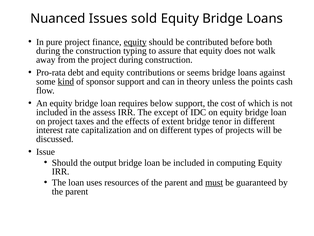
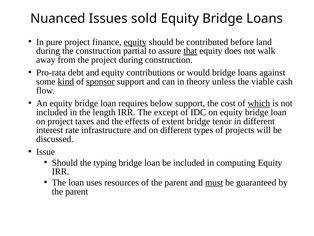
both: both -> land
typing: typing -> partial
that underline: none -> present
seems: seems -> would
sponsor underline: none -> present
points: points -> viable
which underline: none -> present
assess: assess -> length
capitalization: capitalization -> infrastructure
output: output -> typing
